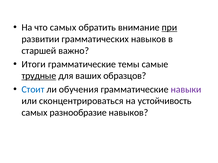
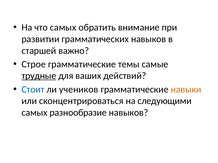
при underline: present -> none
Итоги: Итоги -> Строе
образцов: образцов -> действий
обучения: обучения -> учеников
навыки colour: purple -> orange
устойчивость: устойчивость -> следующими
